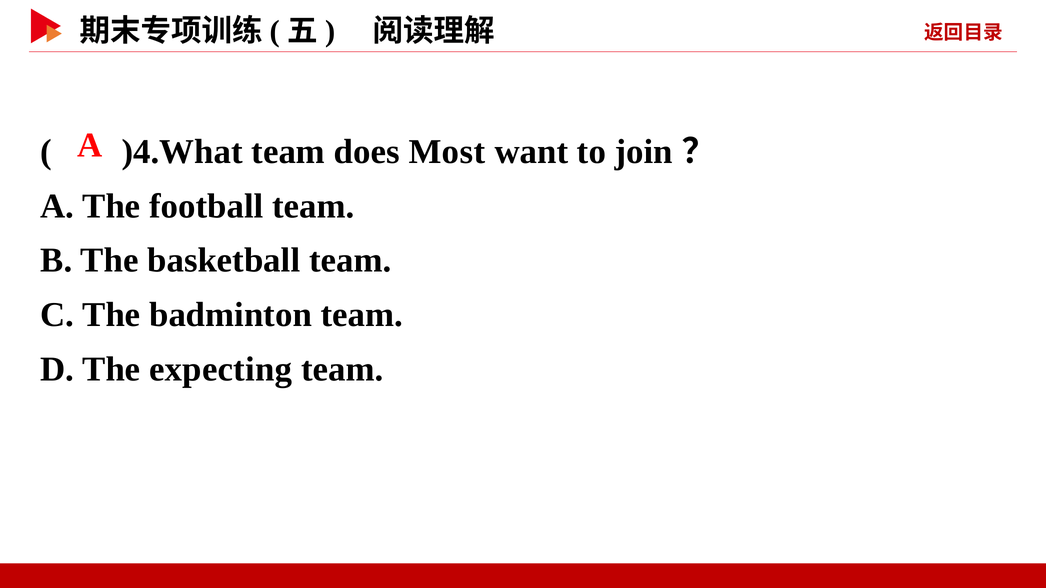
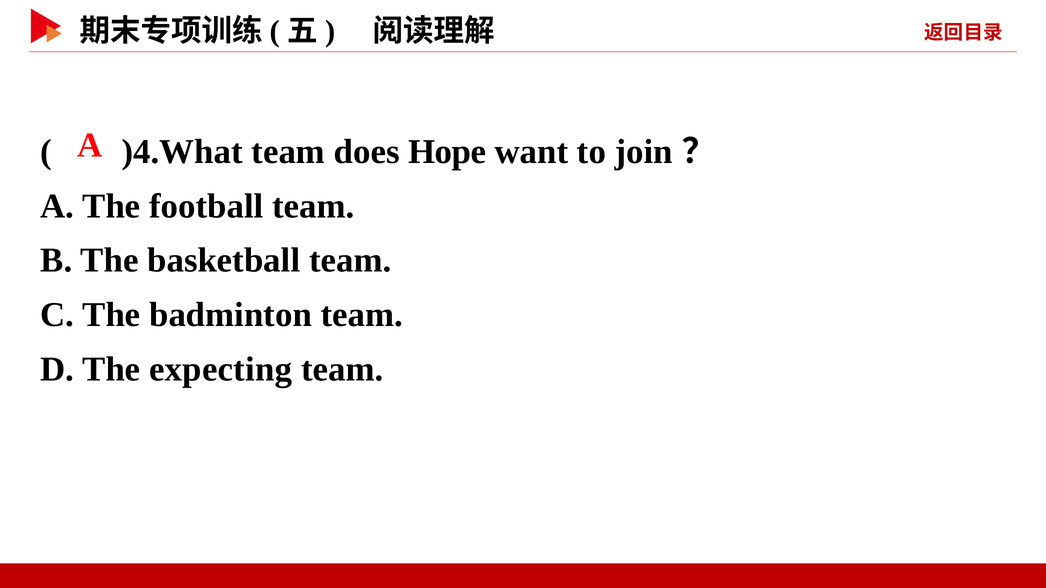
Most: Most -> Hope
